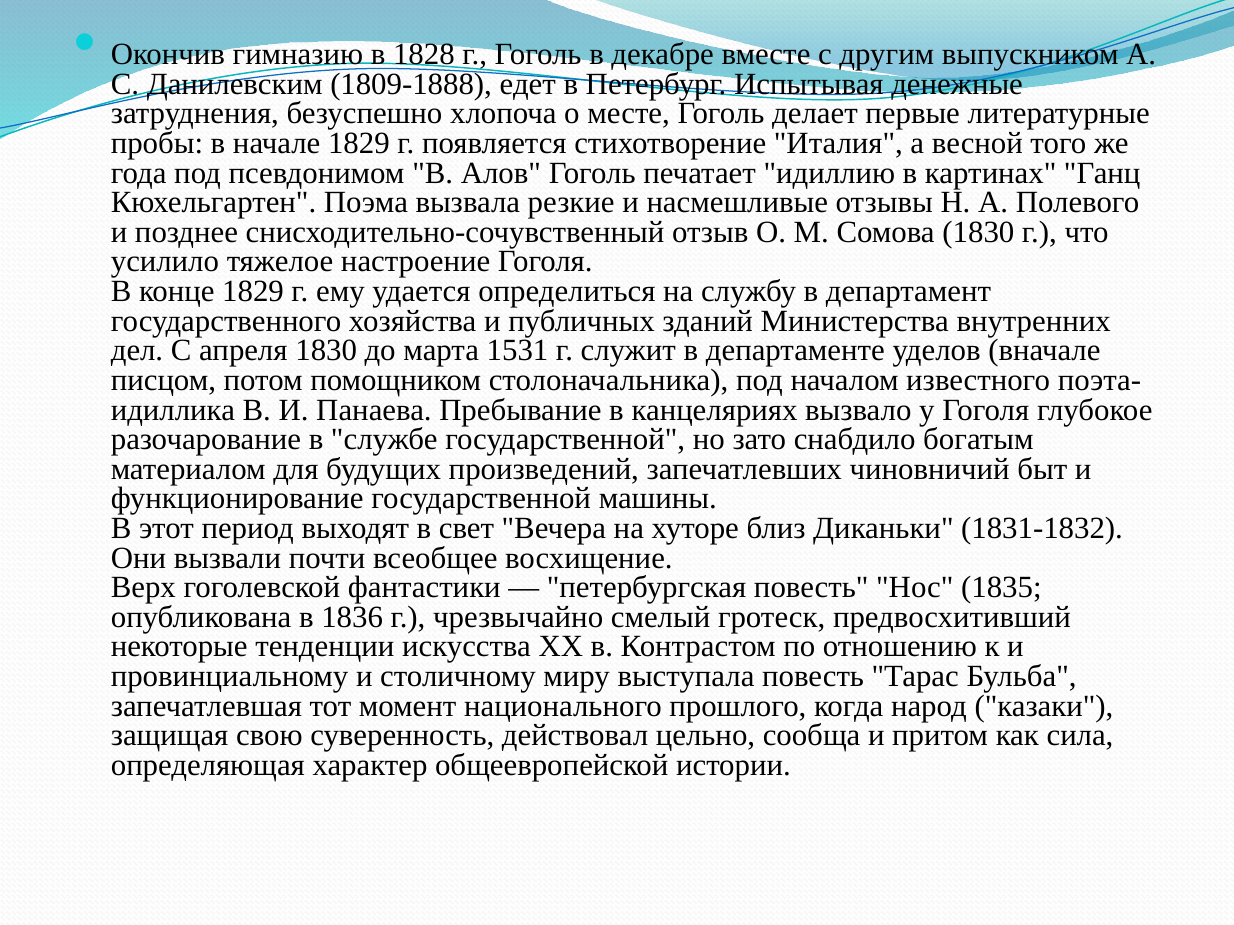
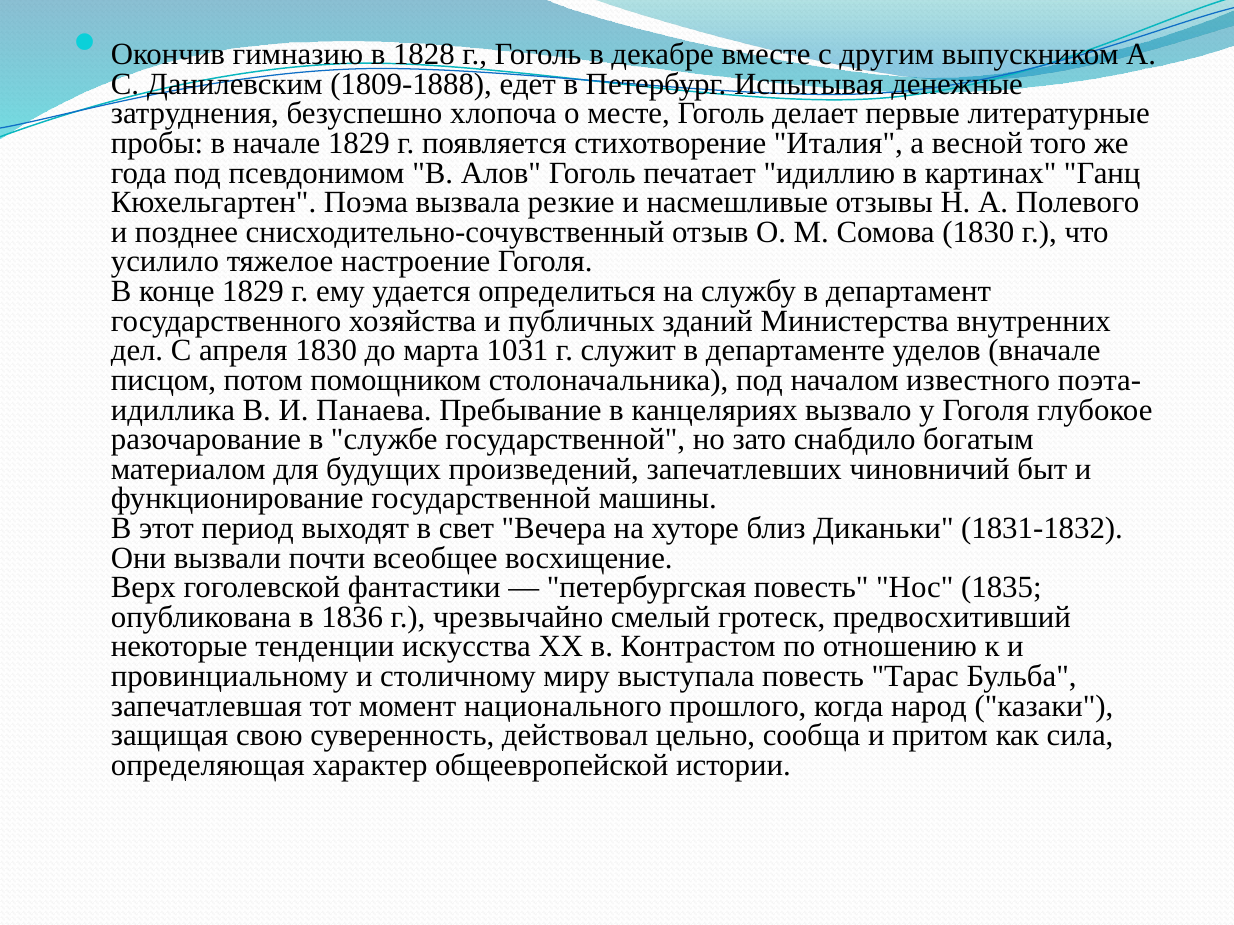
1531: 1531 -> 1031
